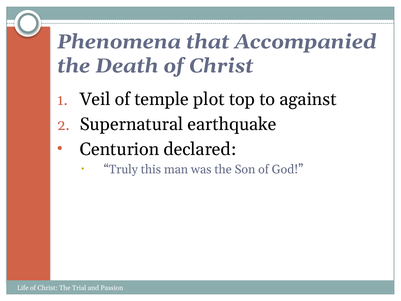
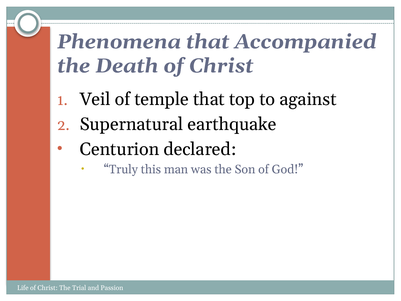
temple plot: plot -> that
